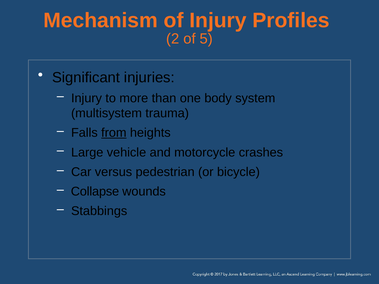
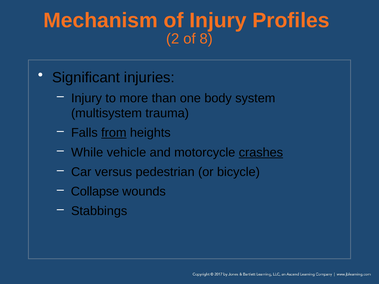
5: 5 -> 8
Large: Large -> While
crashes underline: none -> present
